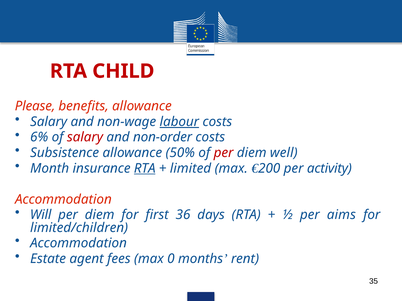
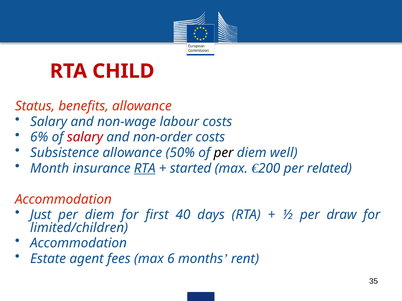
Please: Please -> Status
labour underline: present -> none
per at (224, 153) colour: red -> black
limited: limited -> started
activity: activity -> related
Will: Will -> Just
36: 36 -> 40
aims: aims -> draw
0: 0 -> 6
